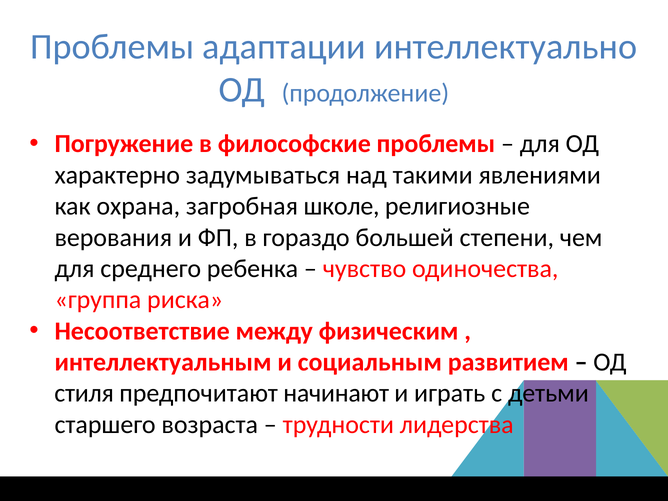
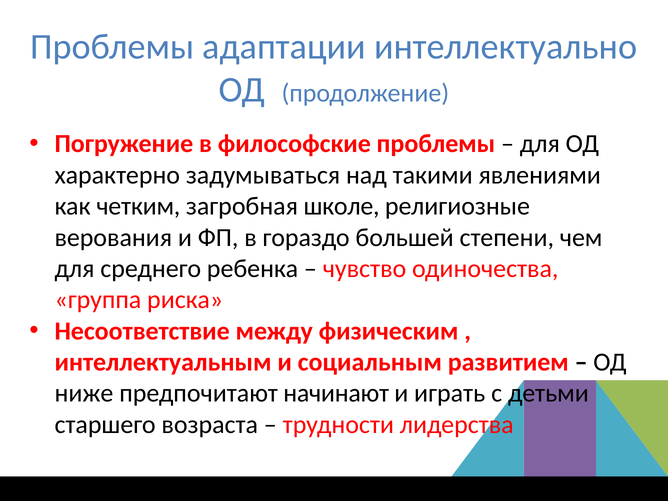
охрана: охрана -> четким
стиля: стиля -> ниже
